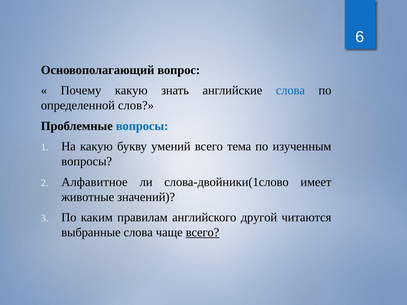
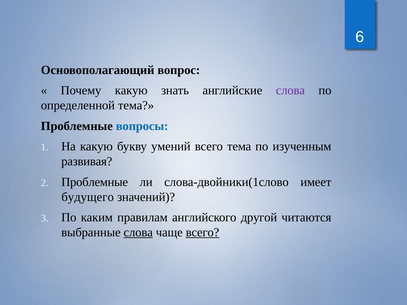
слова at (290, 91) colour: blue -> purple
определенной слов: слов -> тема
вопросы at (87, 162): вопросы -> развивая
Алфавитное at (94, 182): Алфавитное -> Проблемные
животные: животные -> будущего
слова at (138, 233) underline: none -> present
